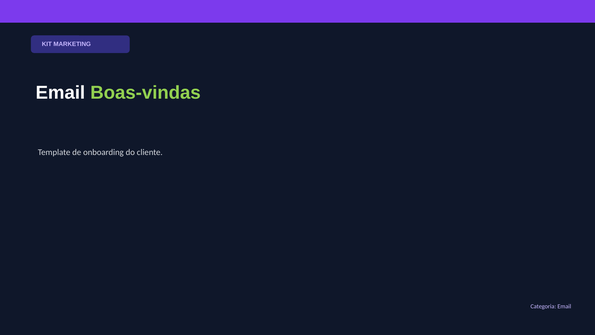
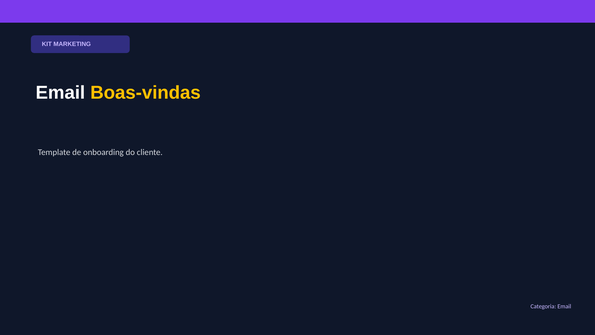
Boas-vindas colour: light green -> yellow
